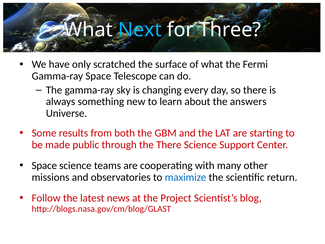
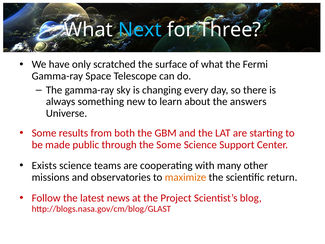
the There: There -> Some
Space at (44, 165): Space -> Exists
maximize colour: blue -> orange
